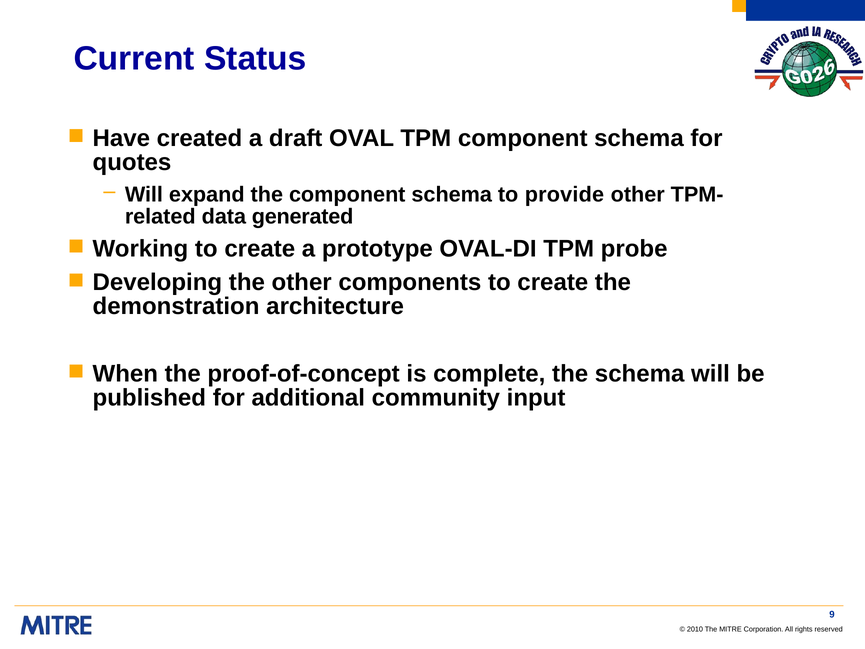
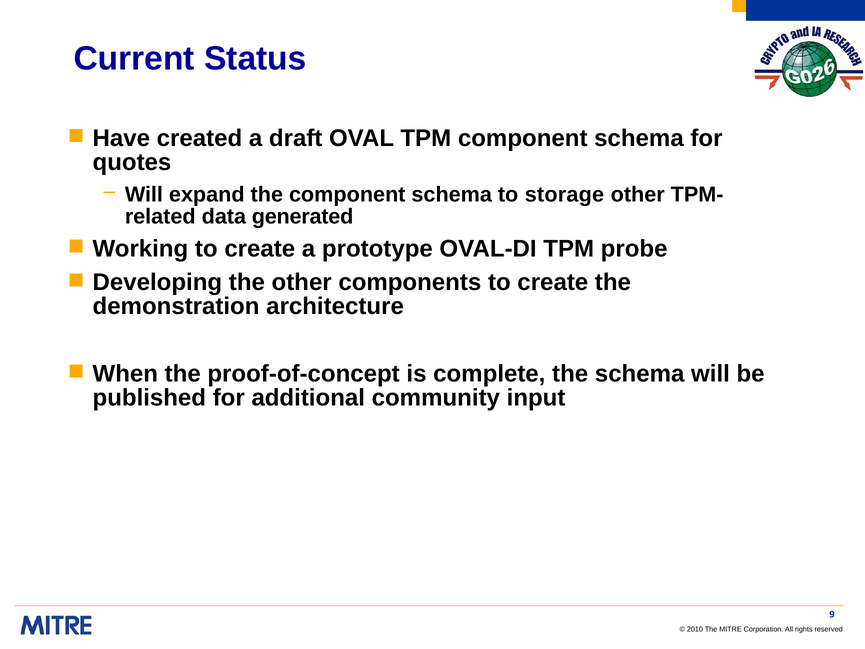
provide: provide -> storage
